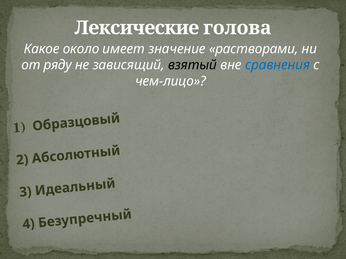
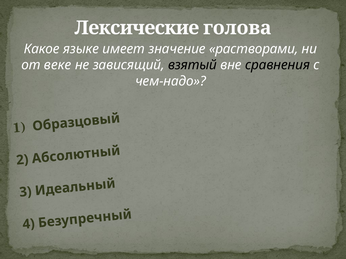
около: около -> языке
ряду: ряду -> веке
сравнения colour: blue -> black
чем-лицо: чем-лицо -> чем-надо
